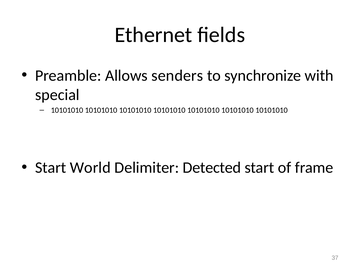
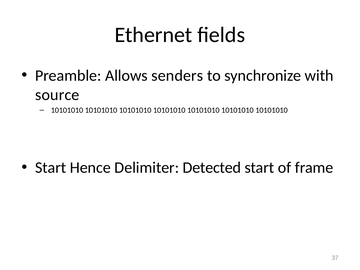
special: special -> source
World: World -> Hence
